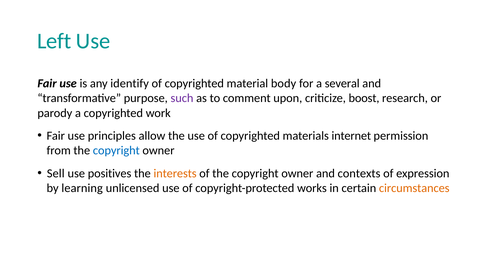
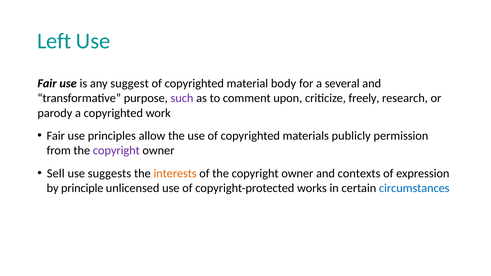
identify: identify -> suggest
boost: boost -> freely
internet: internet -> publicly
copyright at (116, 151) colour: blue -> purple
positives: positives -> suggests
learning: learning -> principle
circumstances colour: orange -> blue
